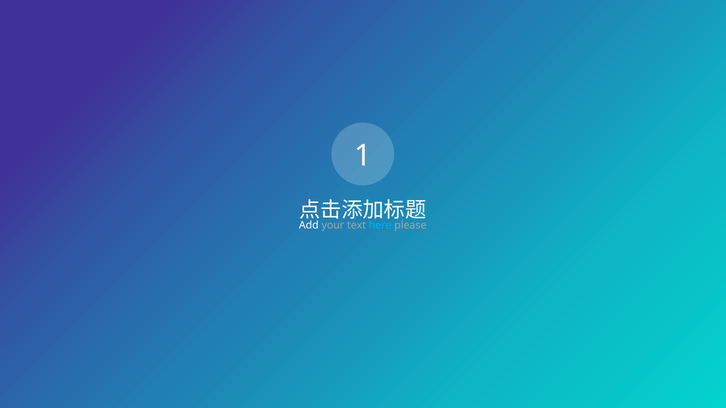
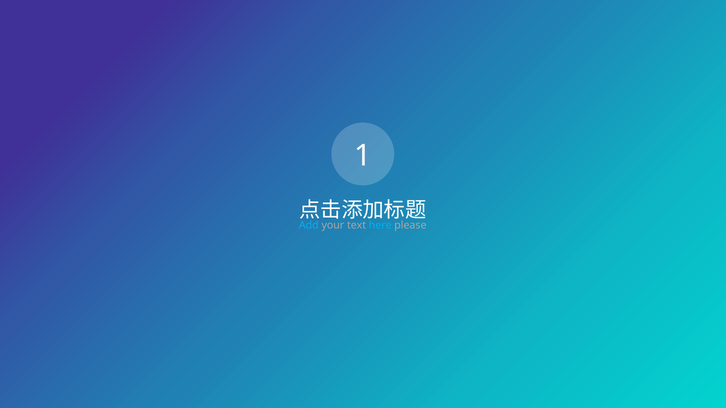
Add colour: white -> light blue
